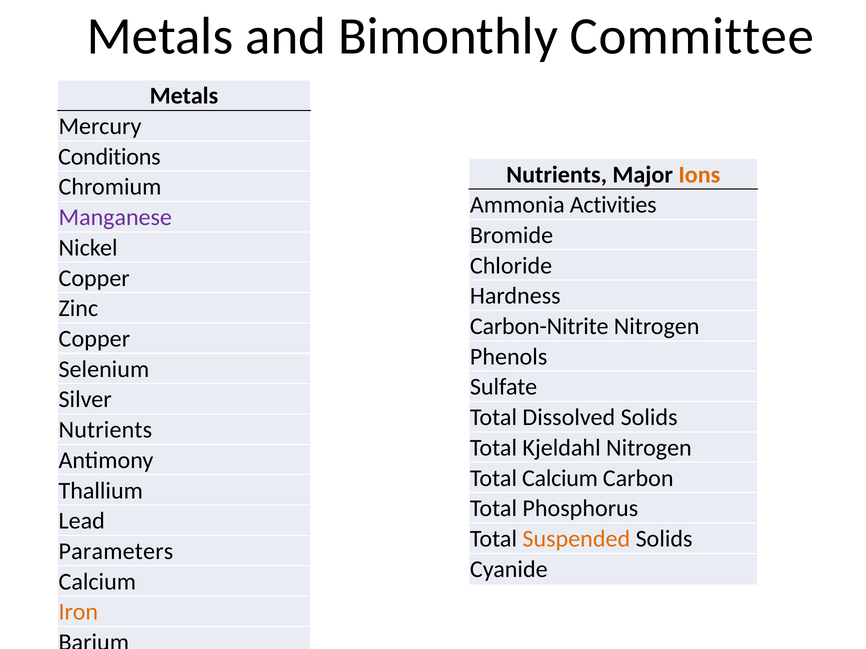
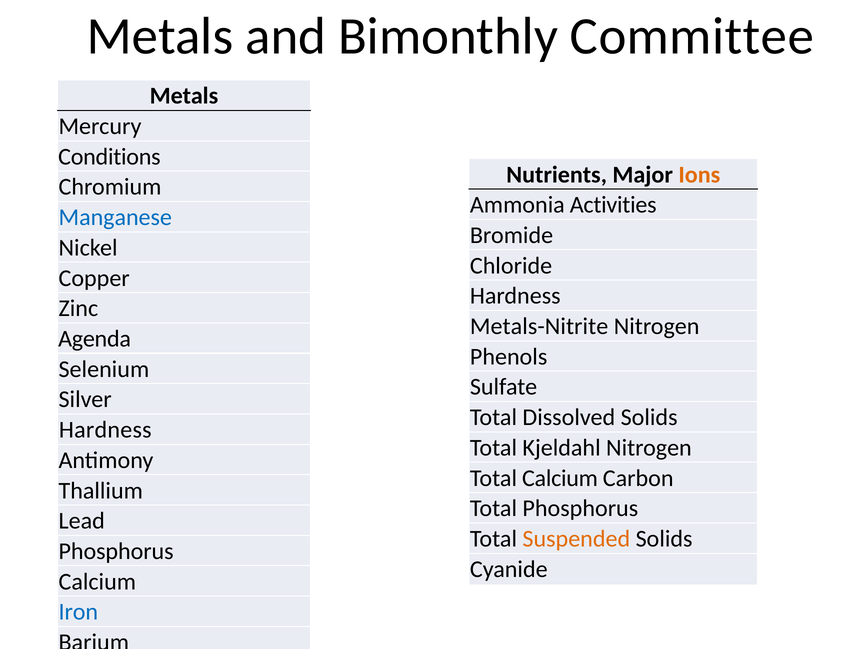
Manganese colour: purple -> blue
Carbon-Nitrite: Carbon-Nitrite -> Metals-Nitrite
Copper at (94, 339): Copper -> Agenda
Nutrients at (105, 430): Nutrients -> Hardness
Parameters at (116, 552): Parameters -> Phosphorus
Iron colour: orange -> blue
